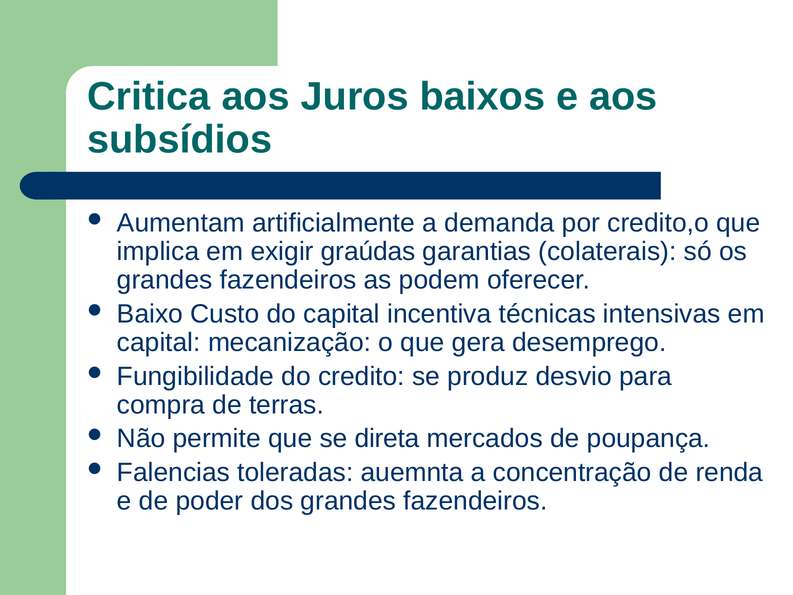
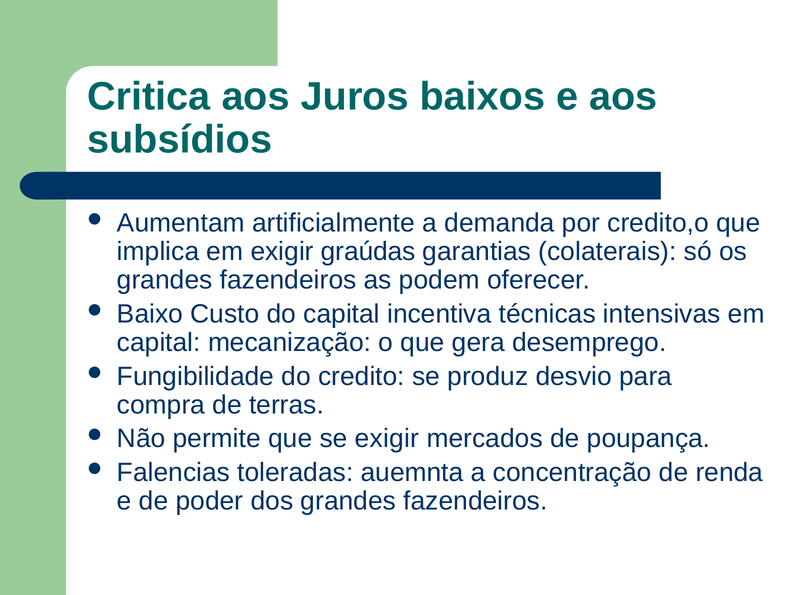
se direta: direta -> exigir
